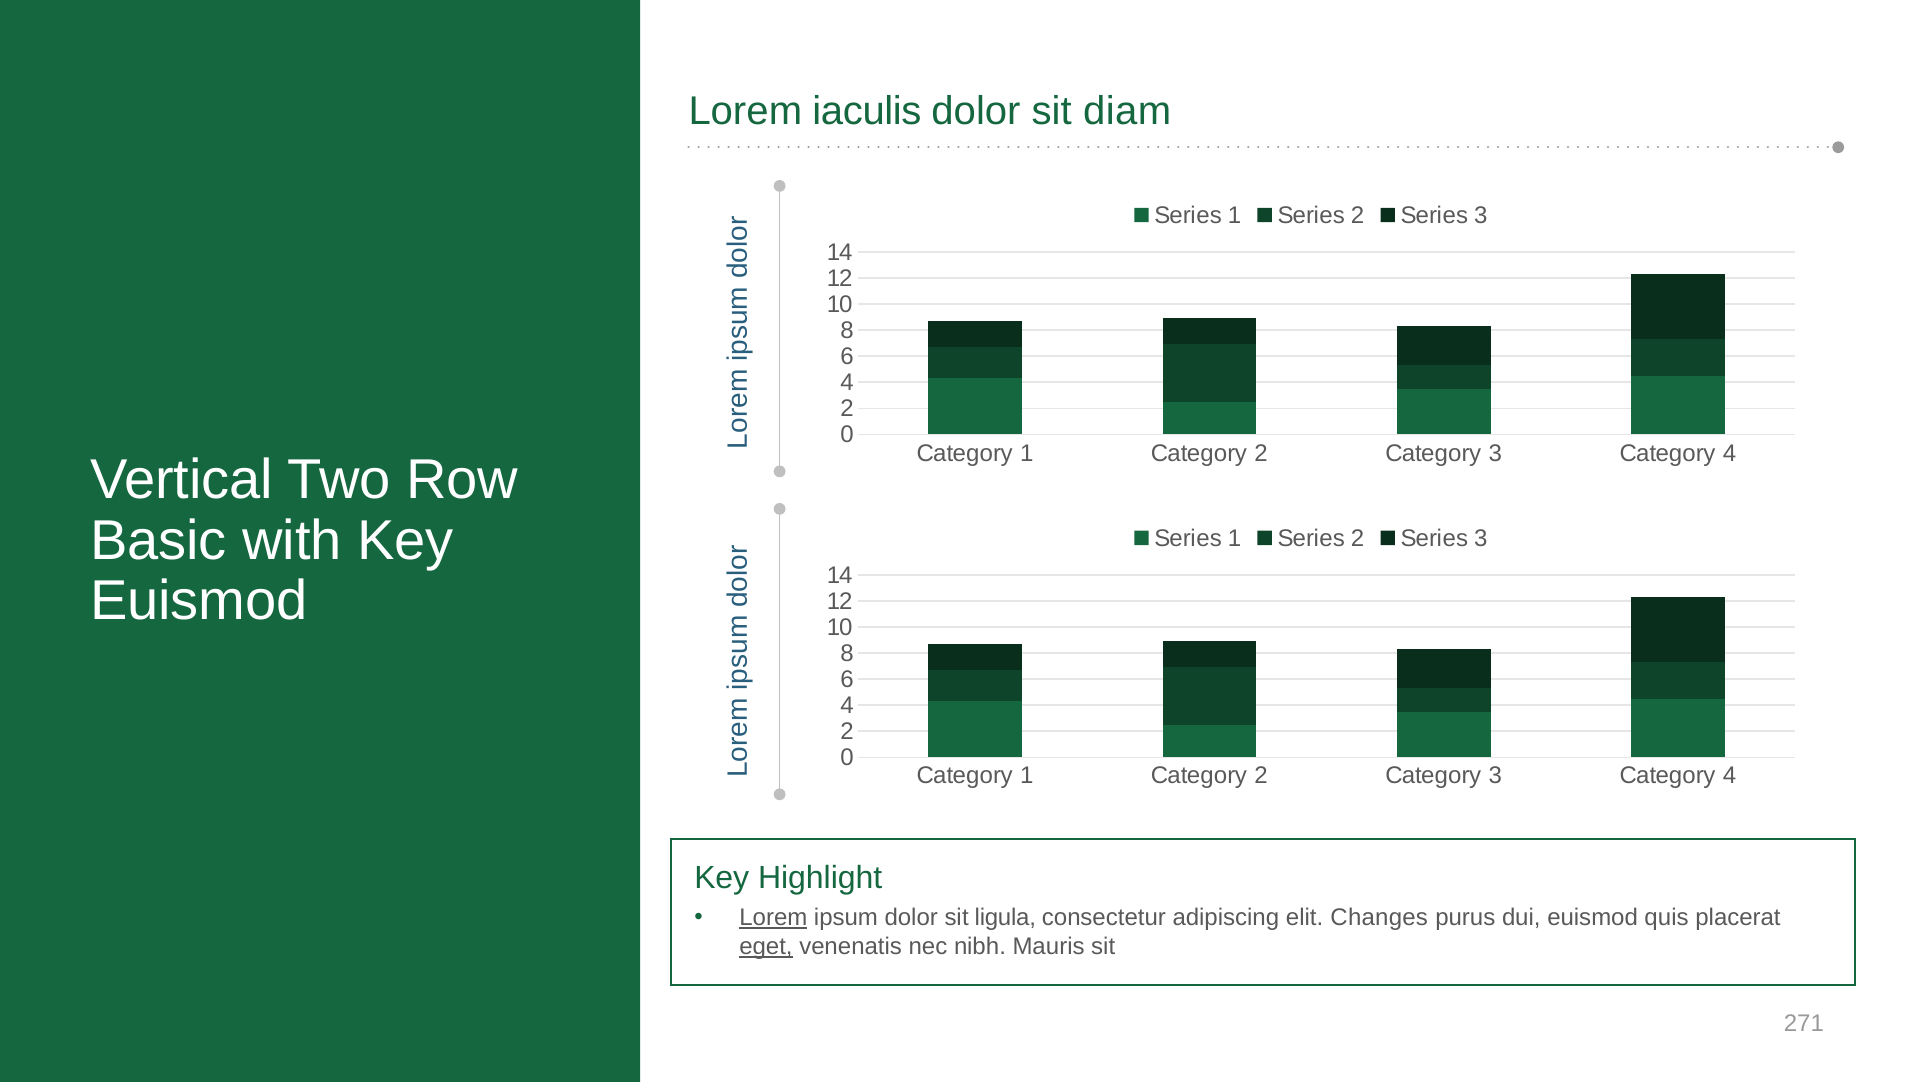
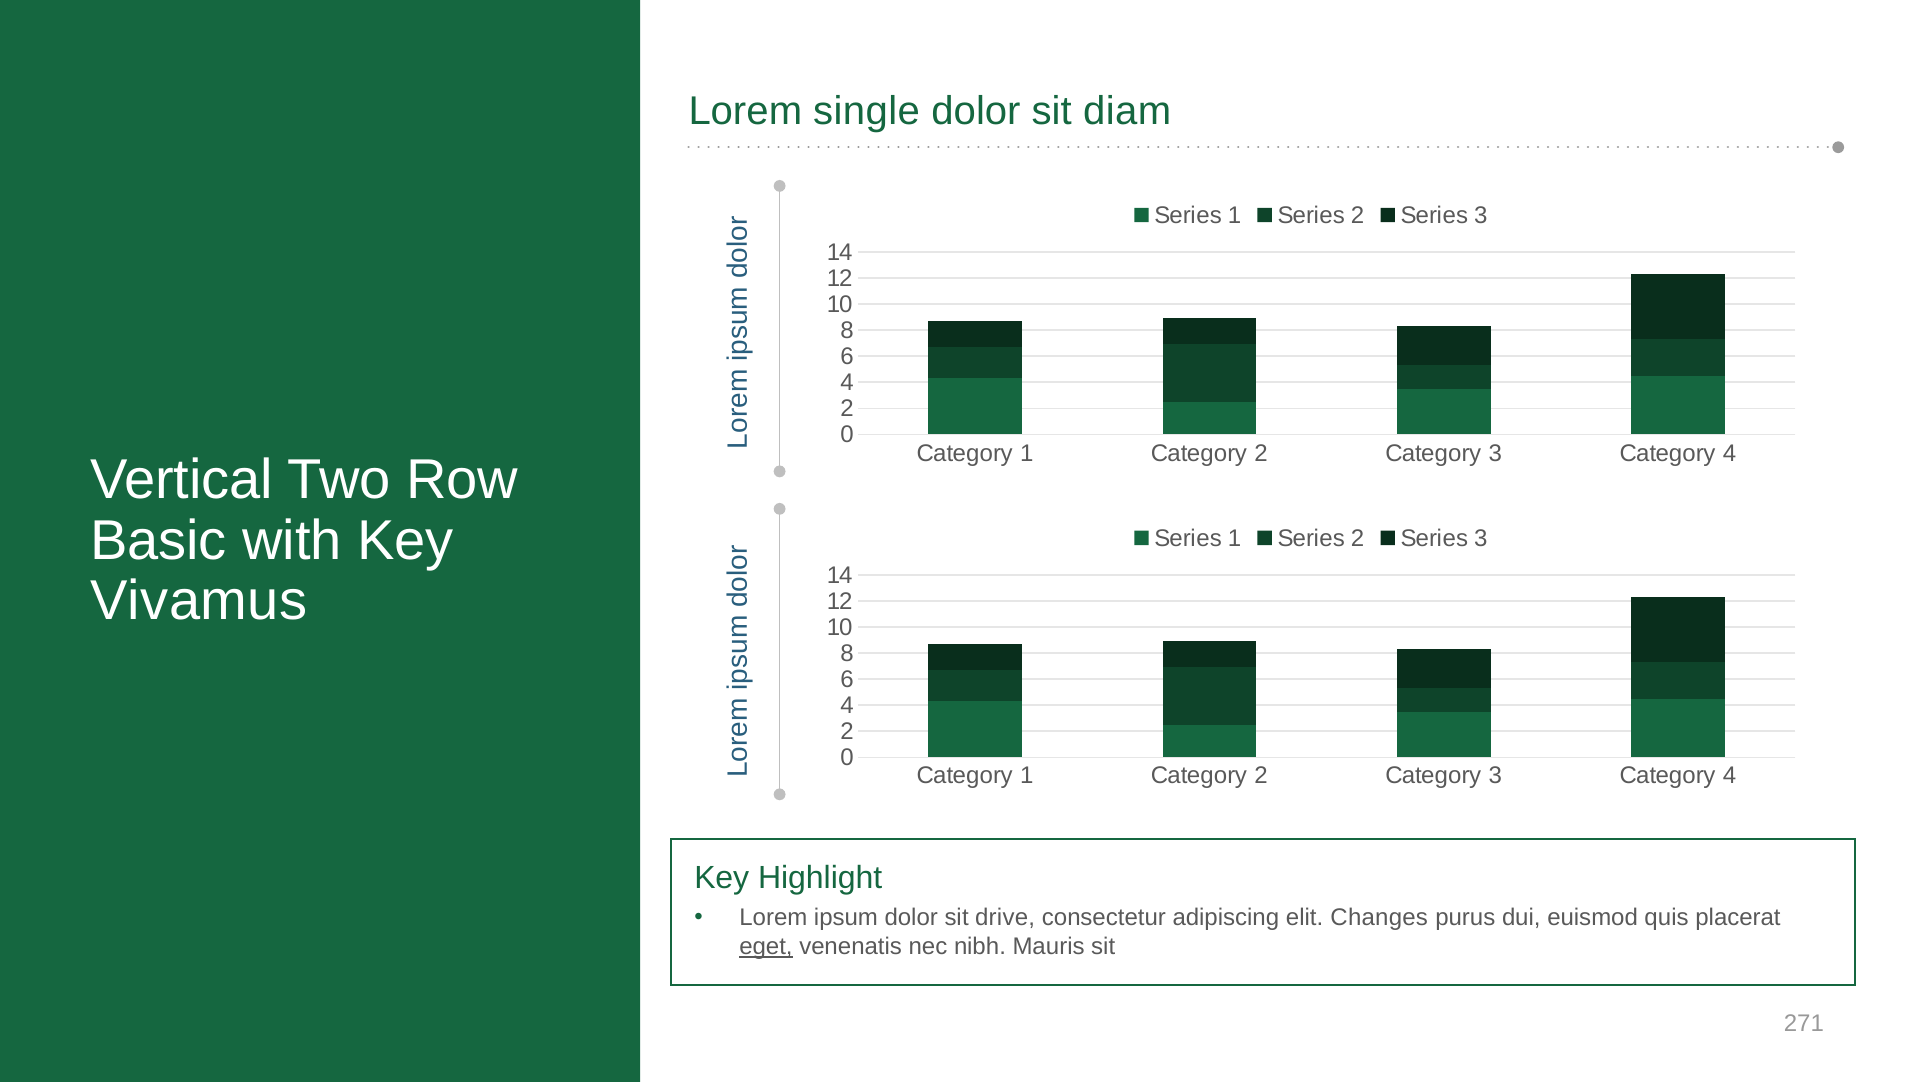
iaculis: iaculis -> single
Euismod at (199, 601): Euismod -> Vivamus
Lorem at (773, 918) underline: present -> none
ligula: ligula -> drive
